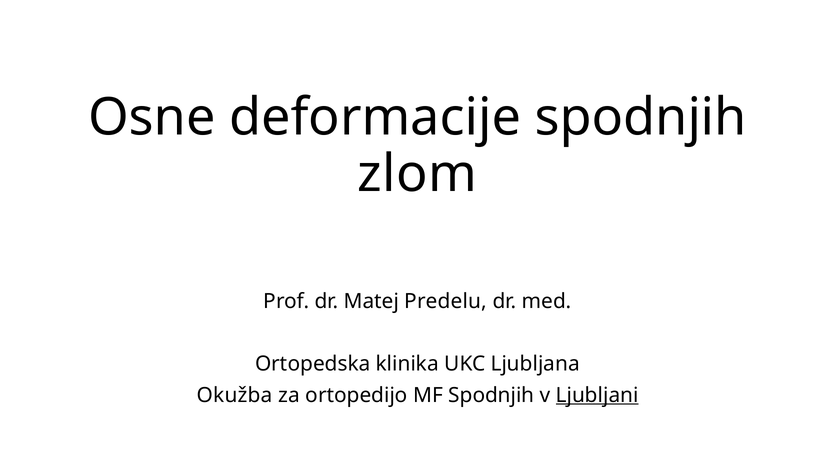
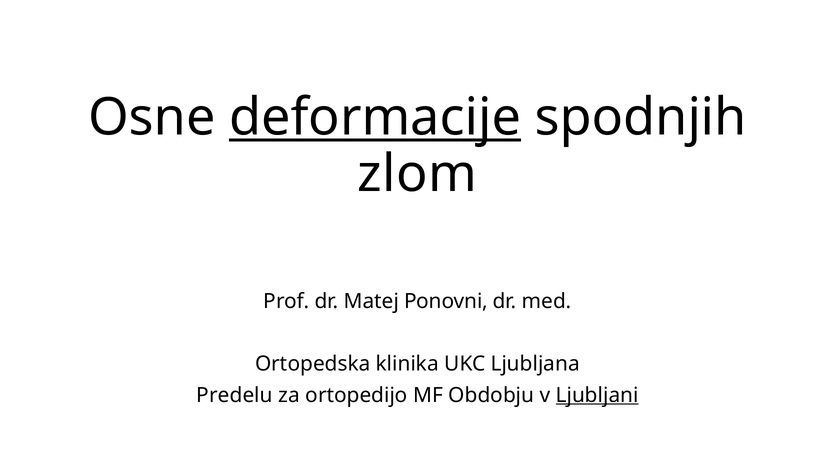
deformacije underline: none -> present
Predelu: Predelu -> Ponovni
Okužba: Okužba -> Predelu
MF Spodnjih: Spodnjih -> Obdobju
